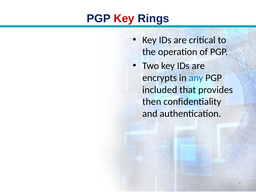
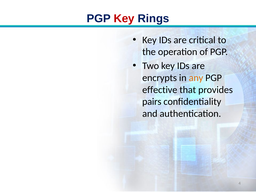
any colour: blue -> orange
included: included -> effective
then: then -> pairs
